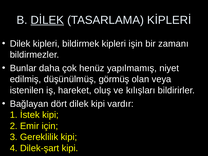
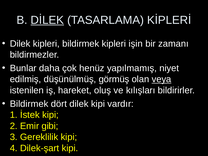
veya underline: none -> present
Bağlayan at (29, 104): Bağlayan -> Bildirmek
için: için -> gibi
